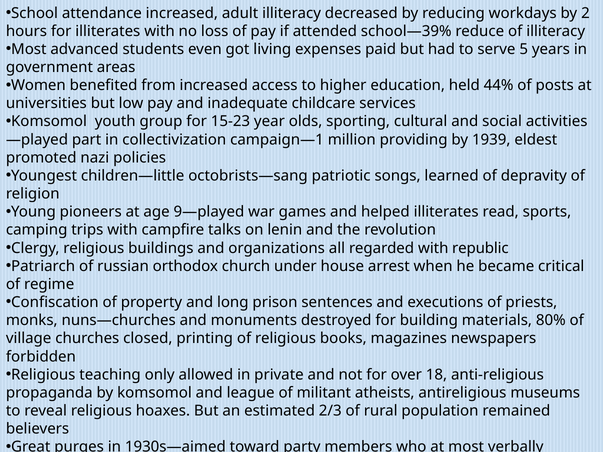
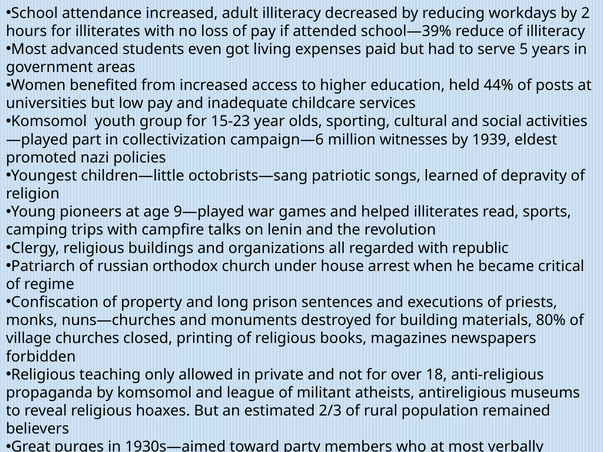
campaign—1: campaign—1 -> campaign—6
providing: providing -> witnesses
